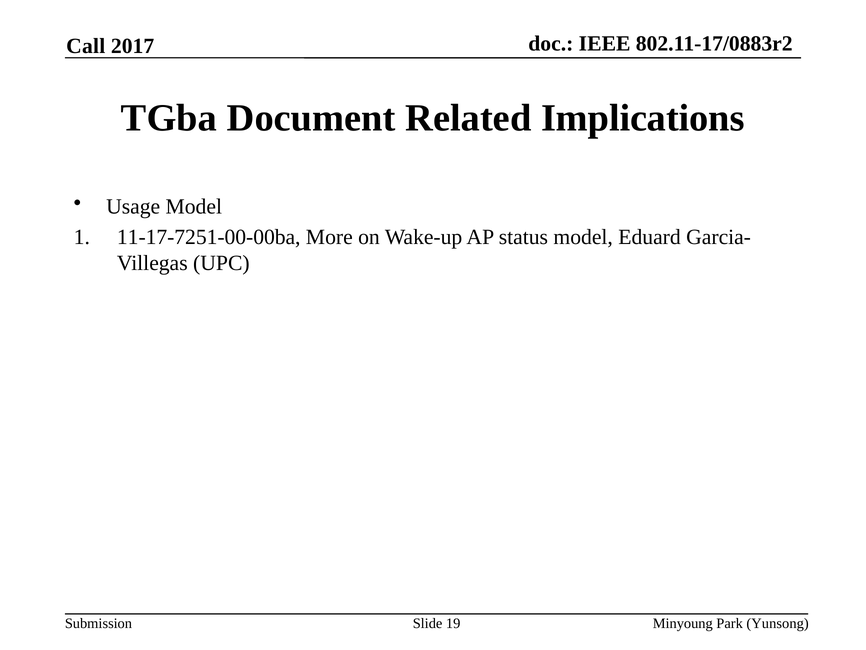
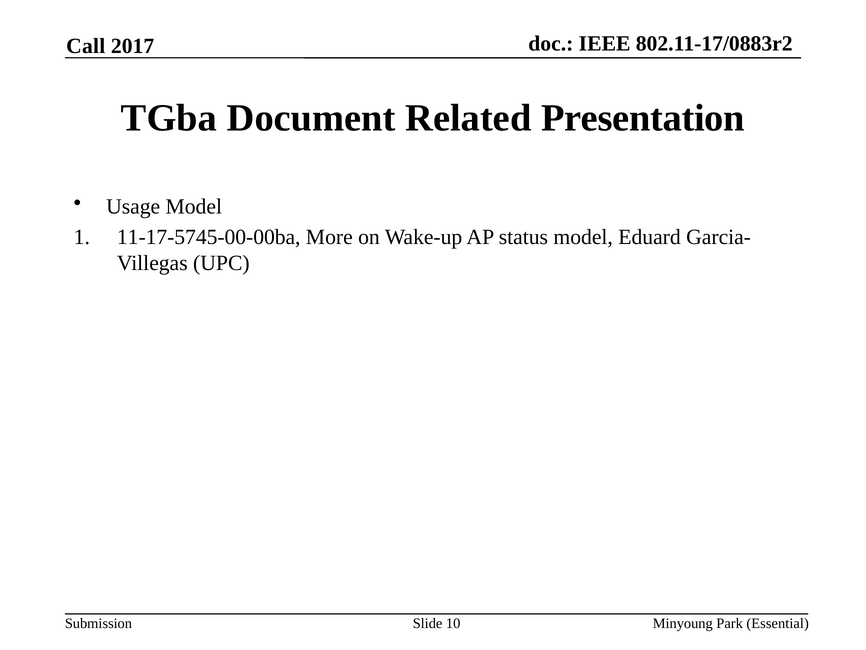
Implications: Implications -> Presentation
11-17-7251-00-00ba: 11-17-7251-00-00ba -> 11-17-5745-00-00ba
19: 19 -> 10
Yunsong: Yunsong -> Essential
